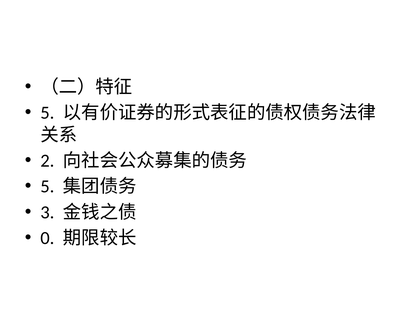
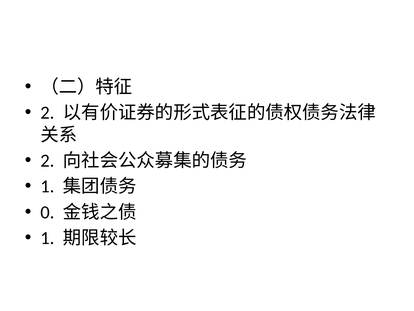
5 at (47, 113): 5 -> 2
5 at (47, 186): 5 -> 1
3: 3 -> 0
0 at (47, 238): 0 -> 1
